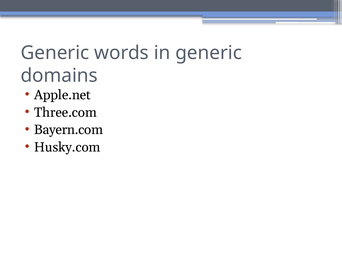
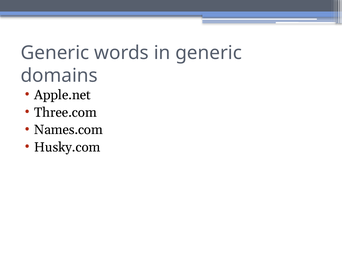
Bayern.com: Bayern.com -> Names.com
